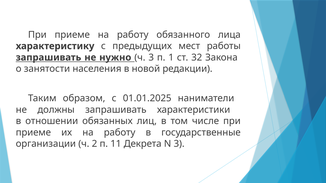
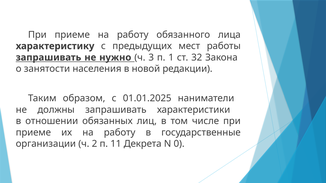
N 3: 3 -> 0
